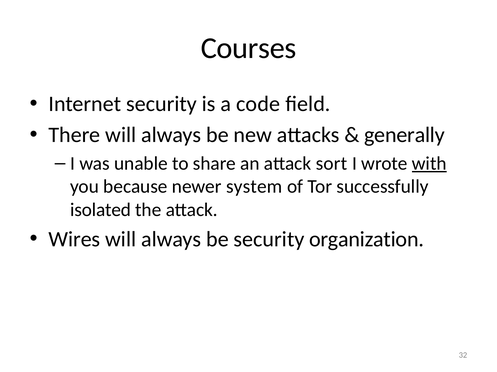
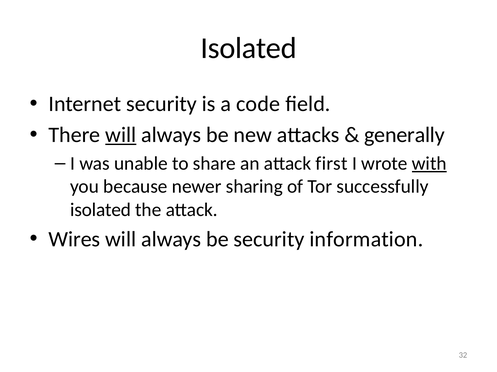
Courses at (249, 48): Courses -> Isolated
will at (121, 135) underline: none -> present
sort: sort -> first
system: system -> sharing
organization: organization -> information
